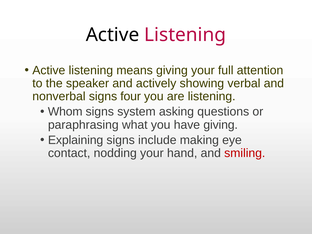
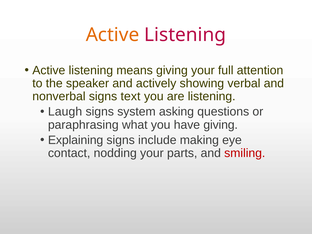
Active at (113, 35) colour: black -> orange
four: four -> text
Whom: Whom -> Laugh
hand: hand -> parts
